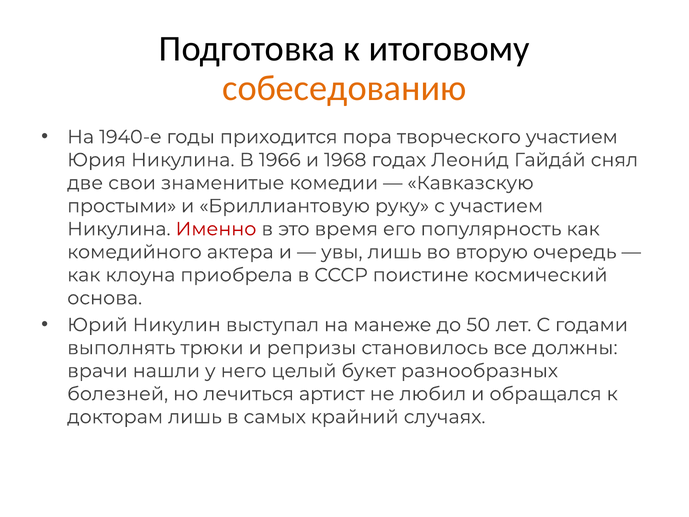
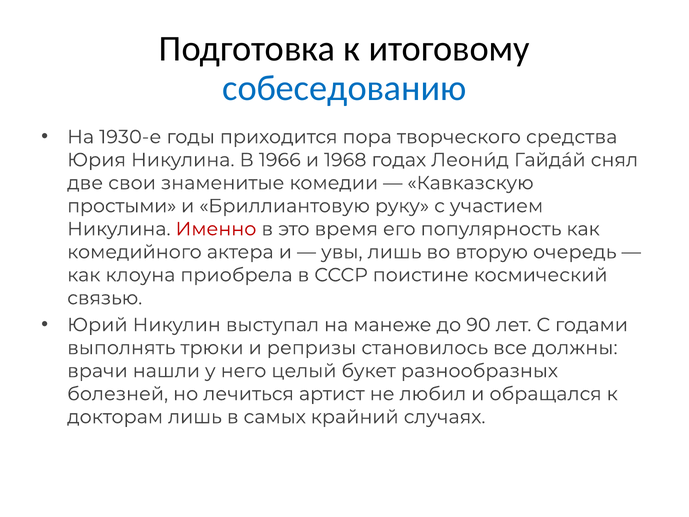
собеседованию colour: orange -> blue
1940-е: 1940-е -> 1930-е
творческого участием: участием -> средства
основа: основа -> связью
50: 50 -> 90
